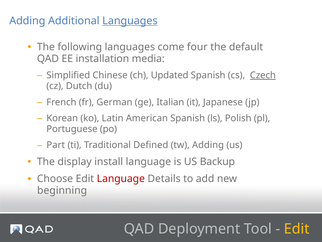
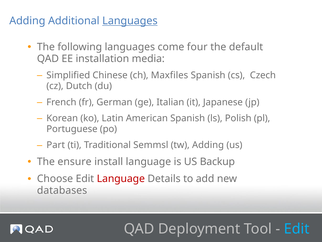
Updated: Updated -> Maxfiles
Czech underline: present -> none
Defined: Defined -> Semmsl
display: display -> ensure
beginning: beginning -> databases
Edit at (297, 228) colour: yellow -> light blue
